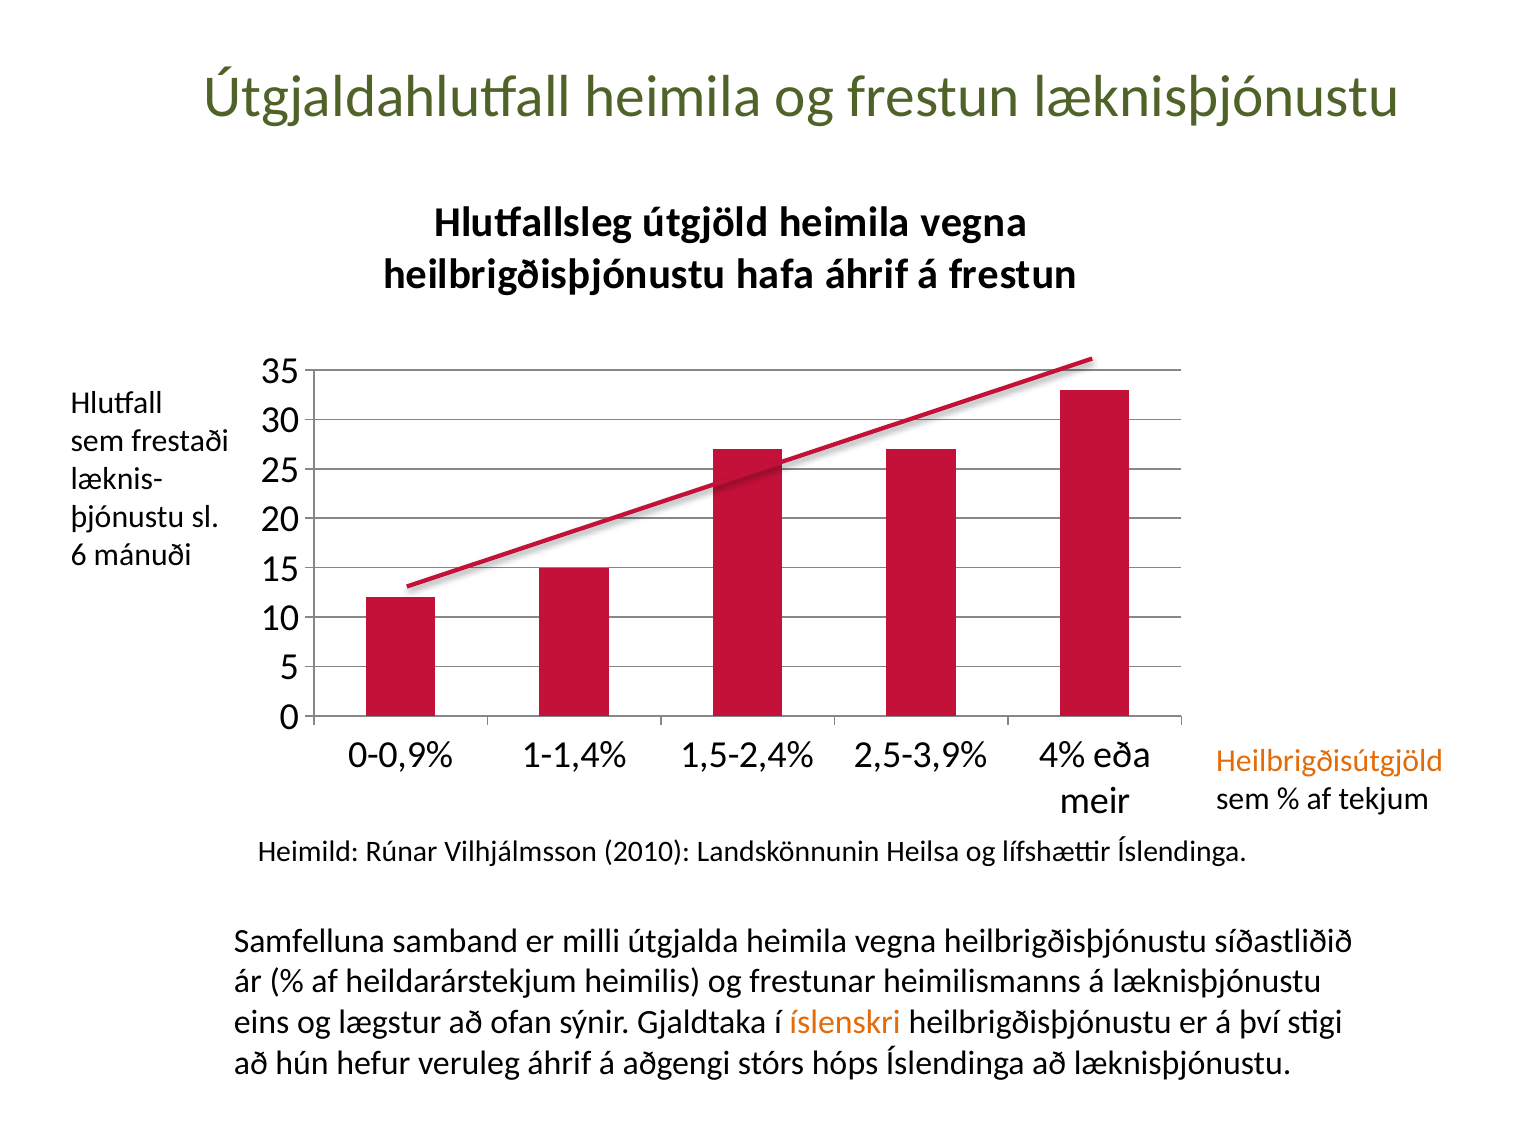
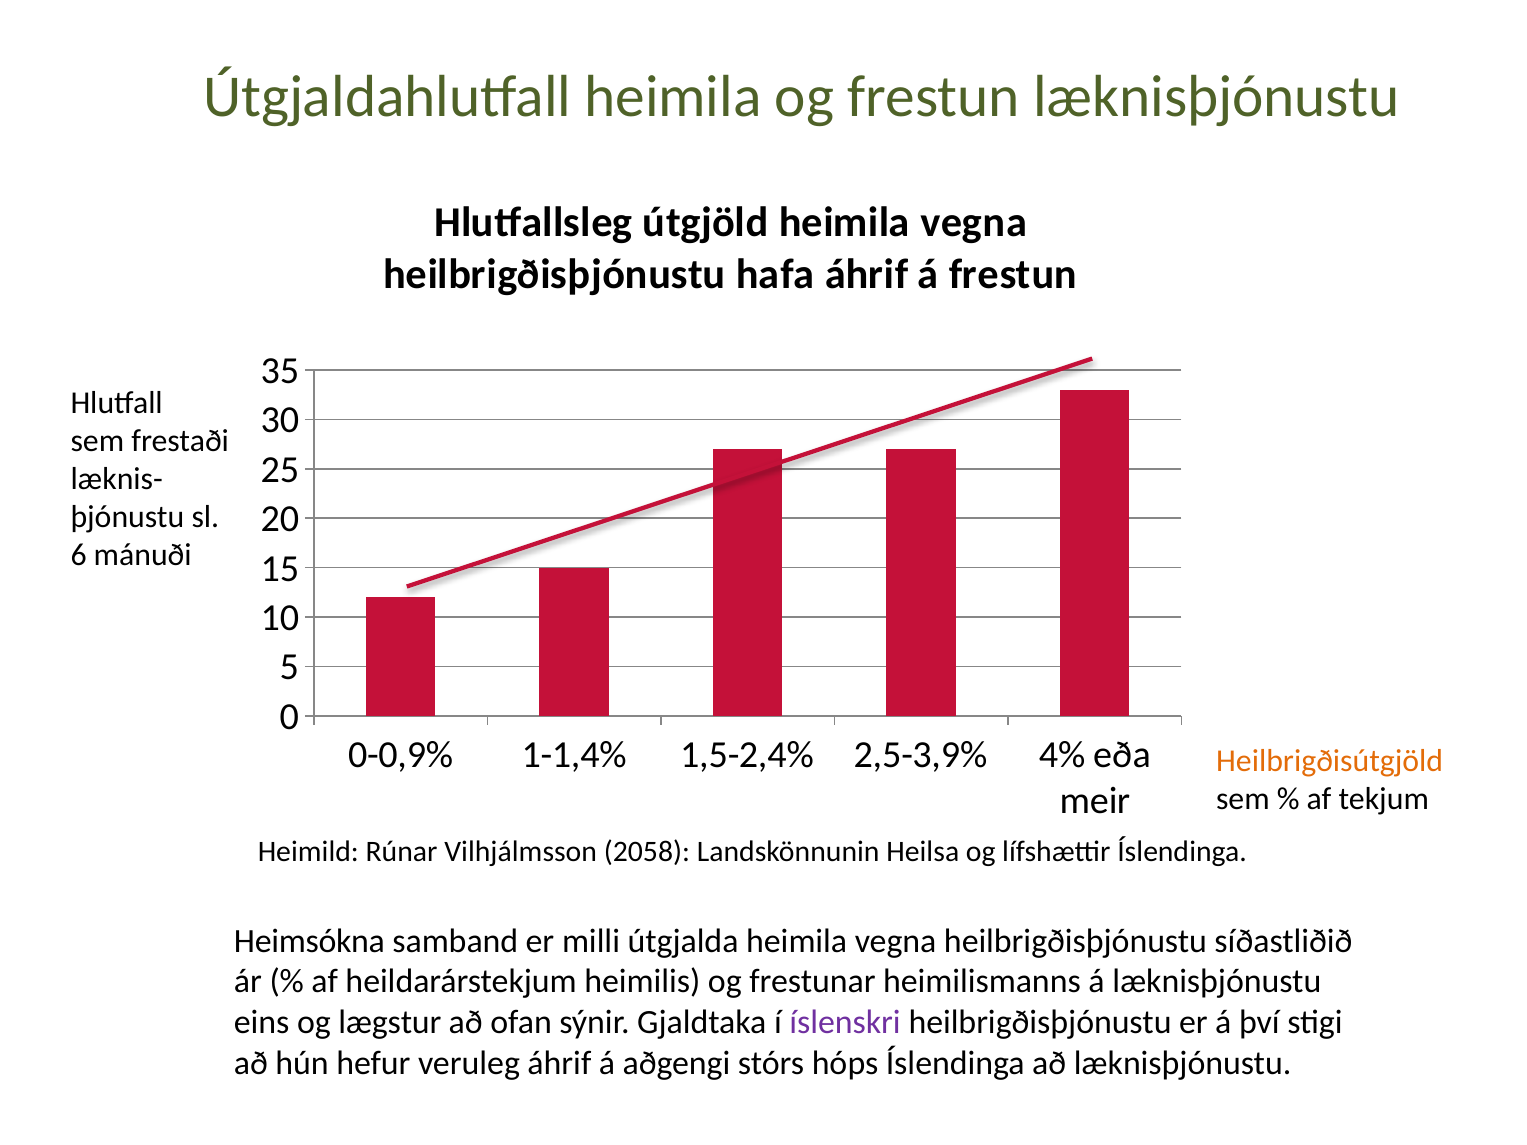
2010: 2010 -> 2058
Samfelluna: Samfelluna -> Heimsókna
íslenskri colour: orange -> purple
